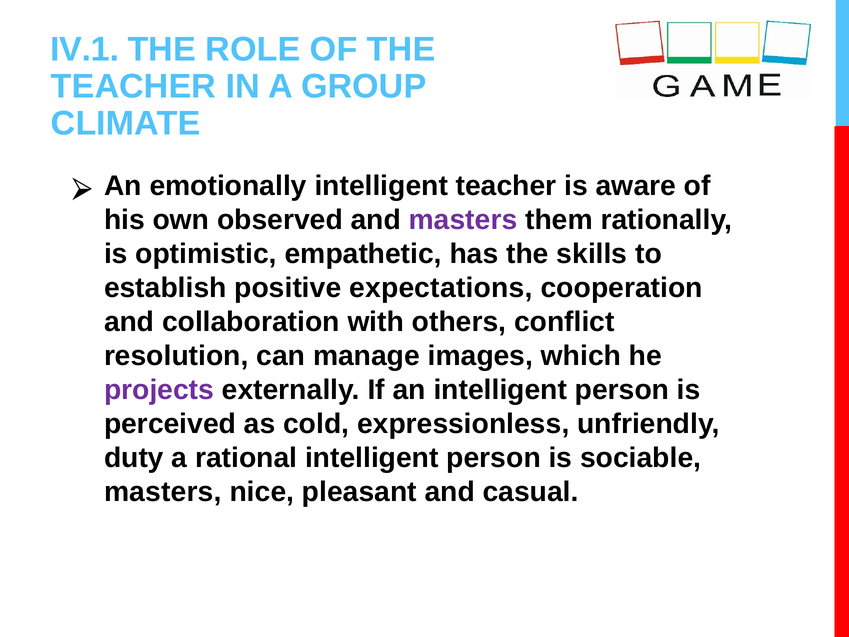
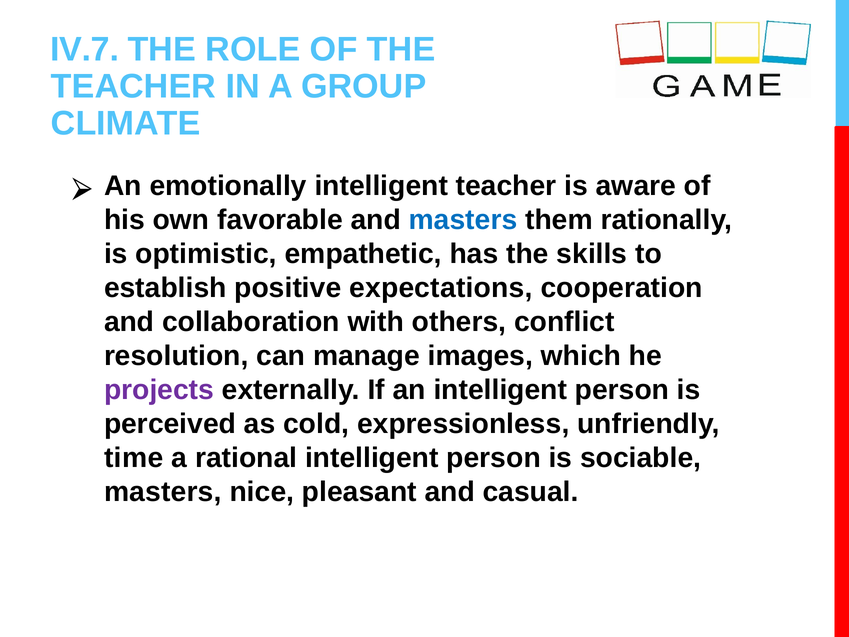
IV.1: IV.1 -> IV.7
observed: observed -> favorable
masters at (463, 220) colour: purple -> blue
duty: duty -> time
